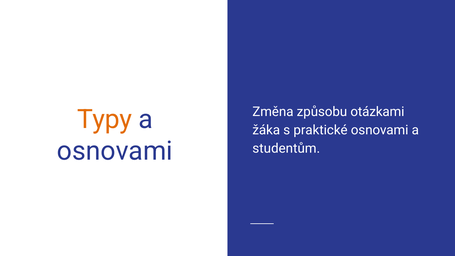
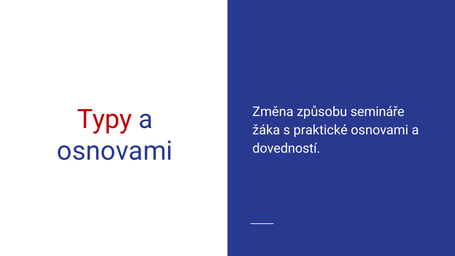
otázkami: otázkami -> semináře
Typy colour: orange -> red
studentům: studentům -> dovedností
